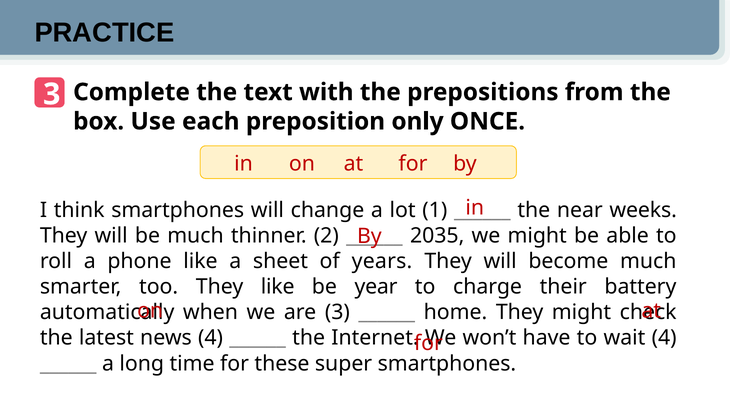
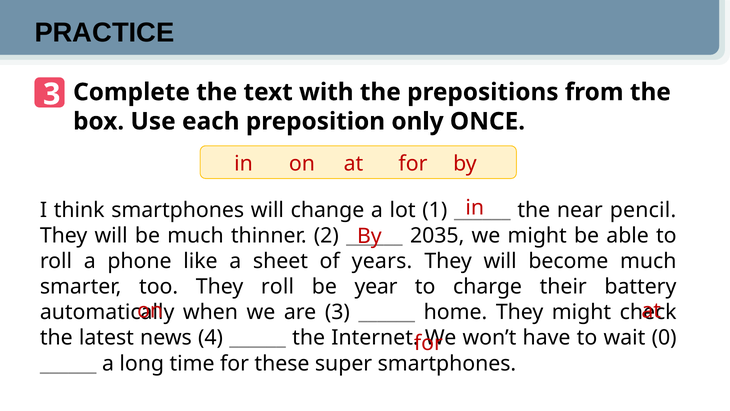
weeks: weeks -> pencil
They like: like -> roll
wait 4: 4 -> 0
